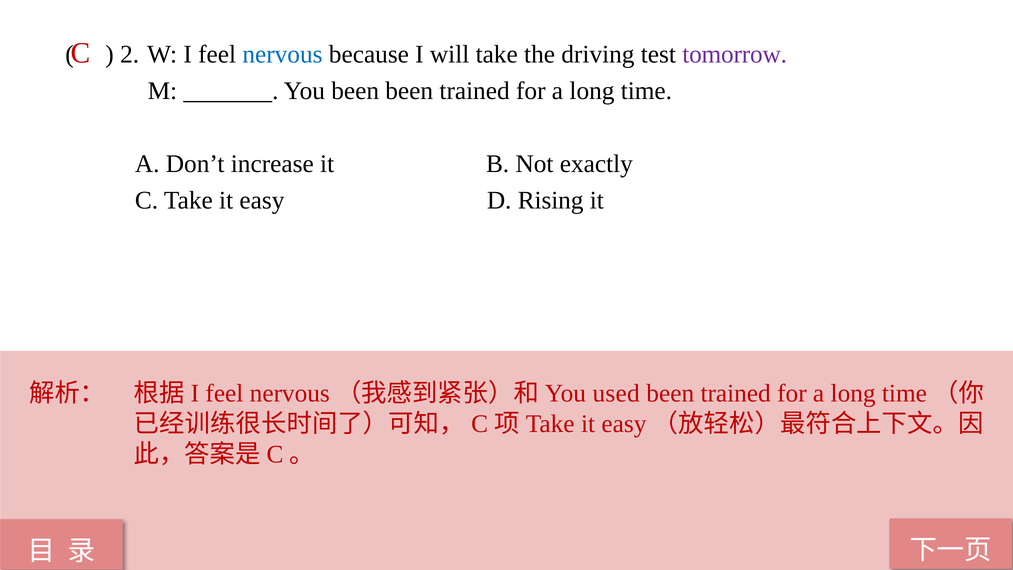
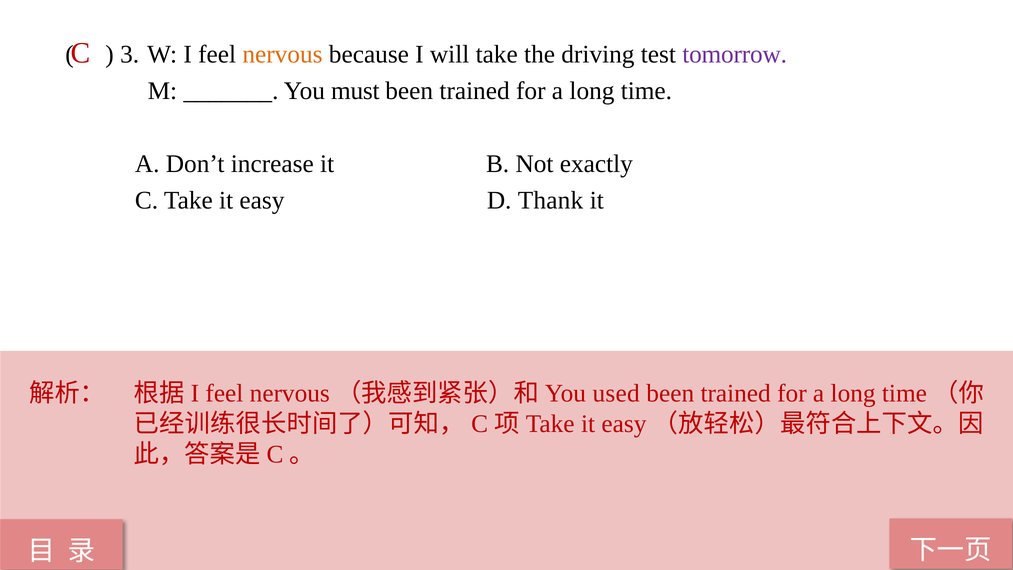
2: 2 -> 3
nervous colour: blue -> orange
You been: been -> must
Rising: Rising -> Thank
